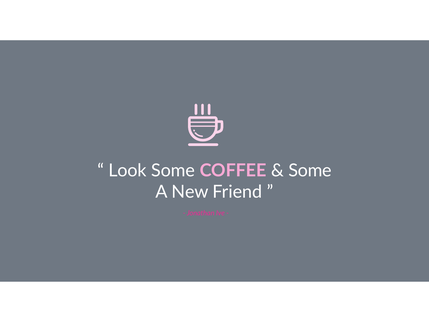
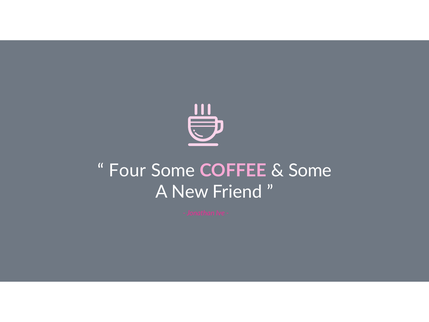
Look: Look -> Four
